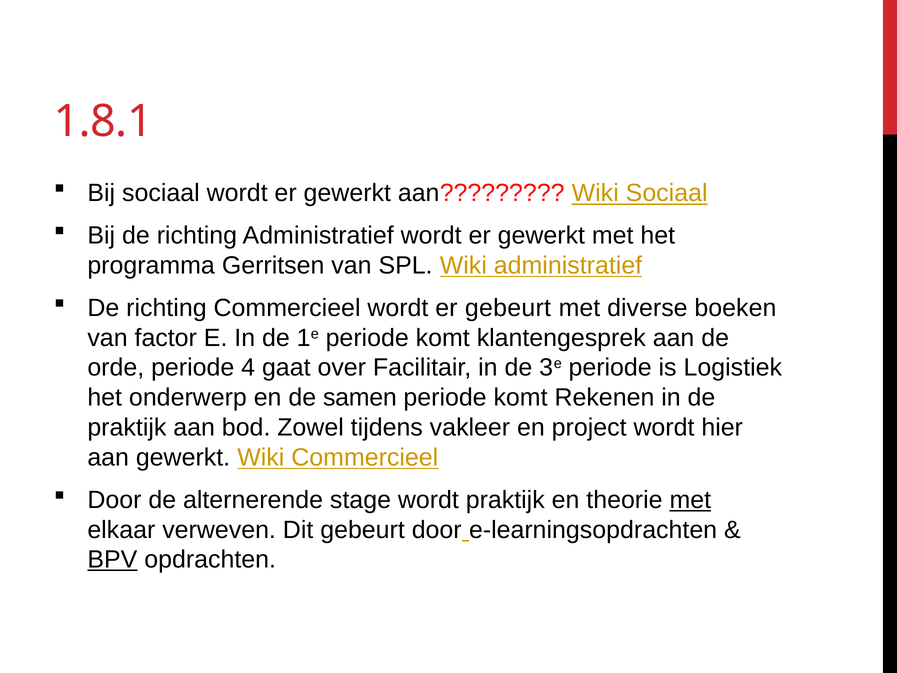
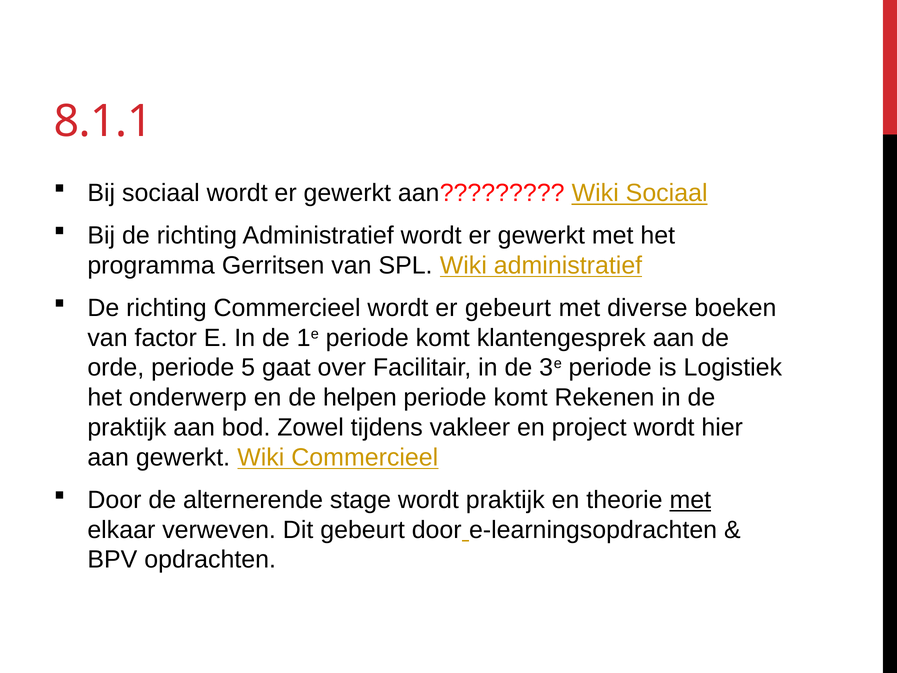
1.8.1: 1.8.1 -> 8.1.1
4: 4 -> 5
samen: samen -> helpen
BPV underline: present -> none
